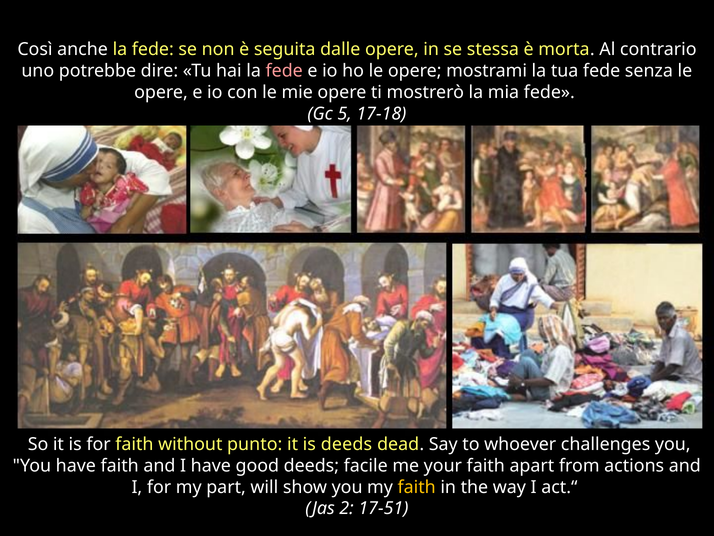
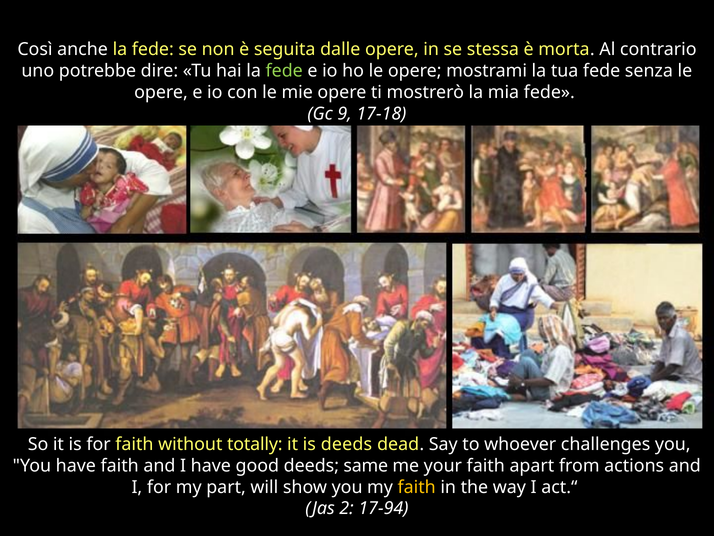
fede at (284, 71) colour: pink -> light green
5: 5 -> 9
punto: punto -> totally
facile: facile -> same
17-51: 17-51 -> 17-94
